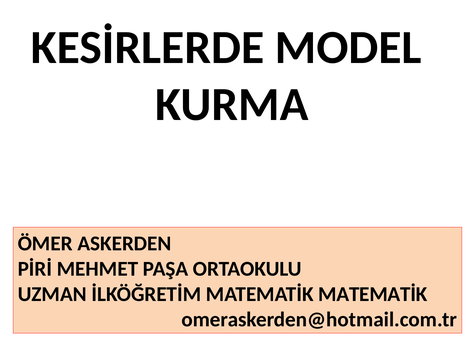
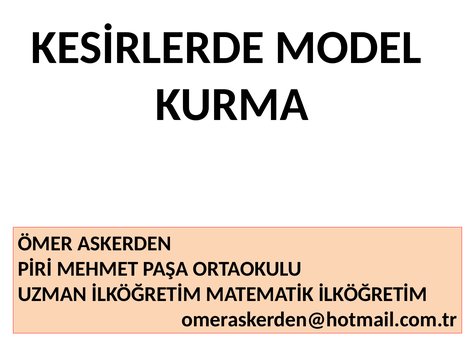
MATEMATİK MATEMATİK: MATEMATİK -> İLKÖĞRETİM
